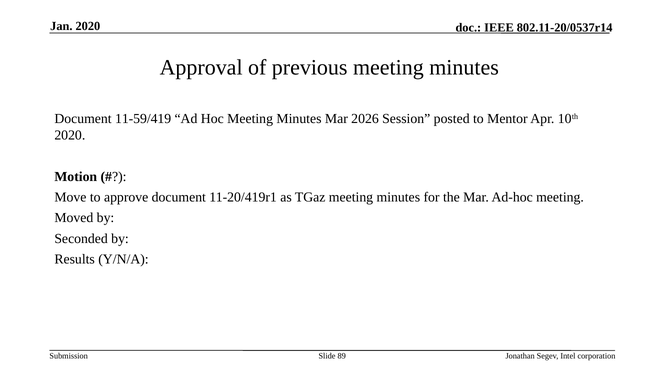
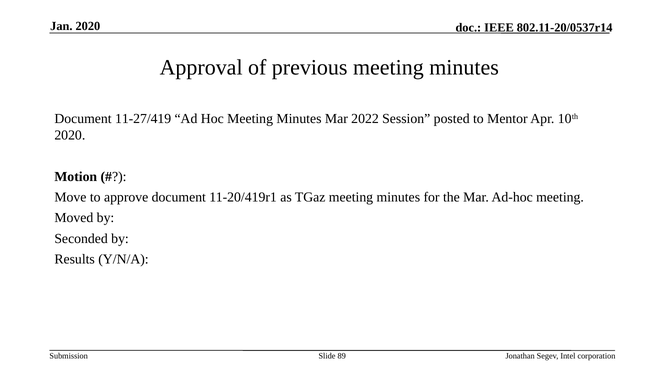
11-59/419: 11-59/419 -> 11-27/419
2026: 2026 -> 2022
